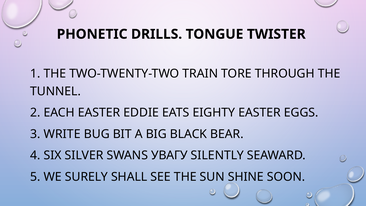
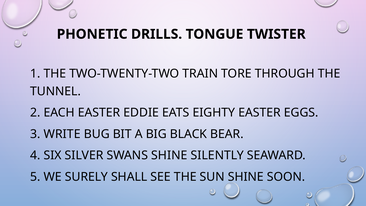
SWANS УВАГУ: УВАГУ -> SHINE
